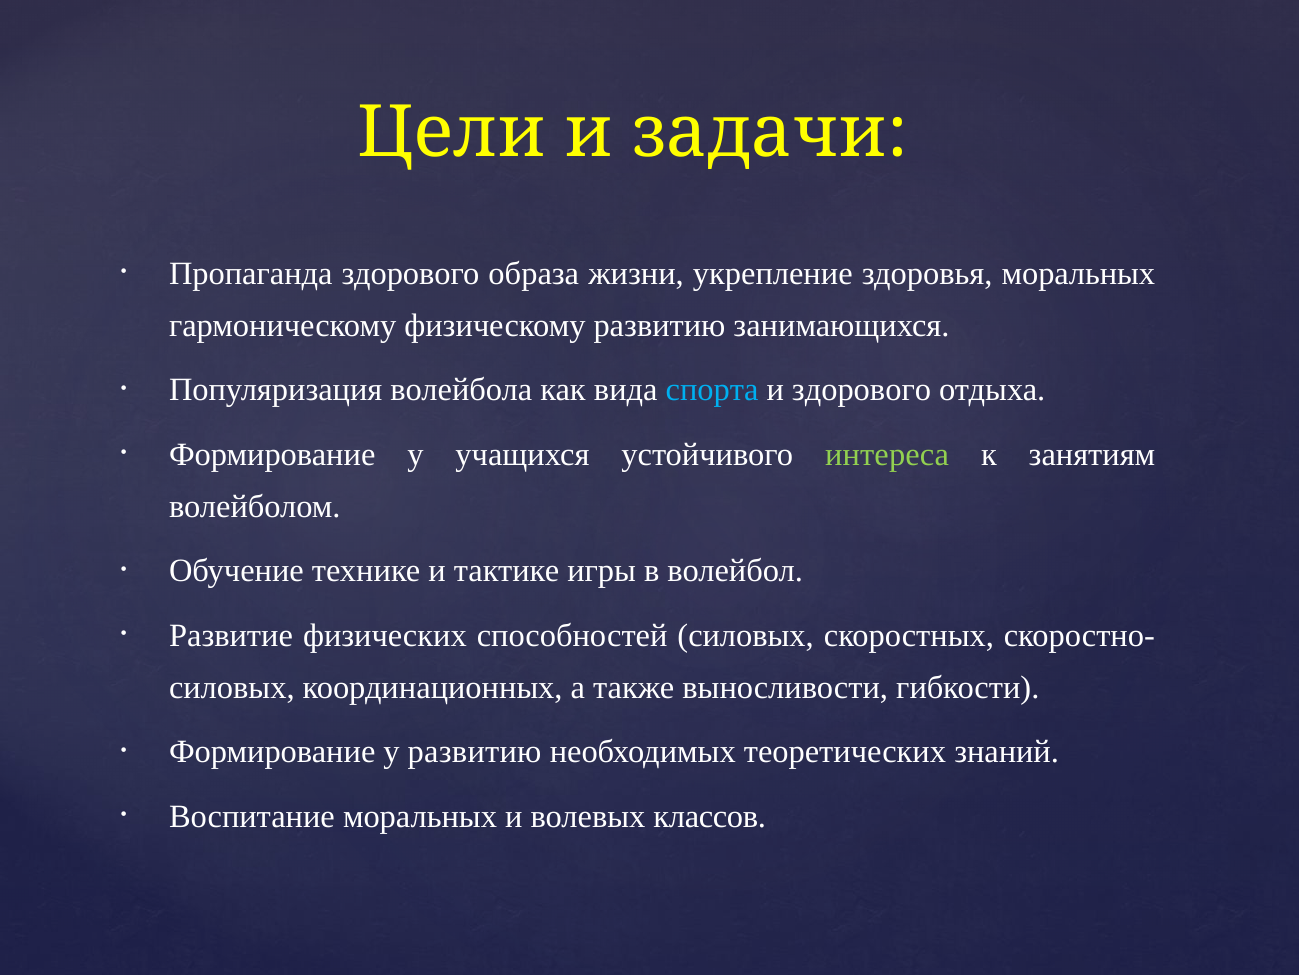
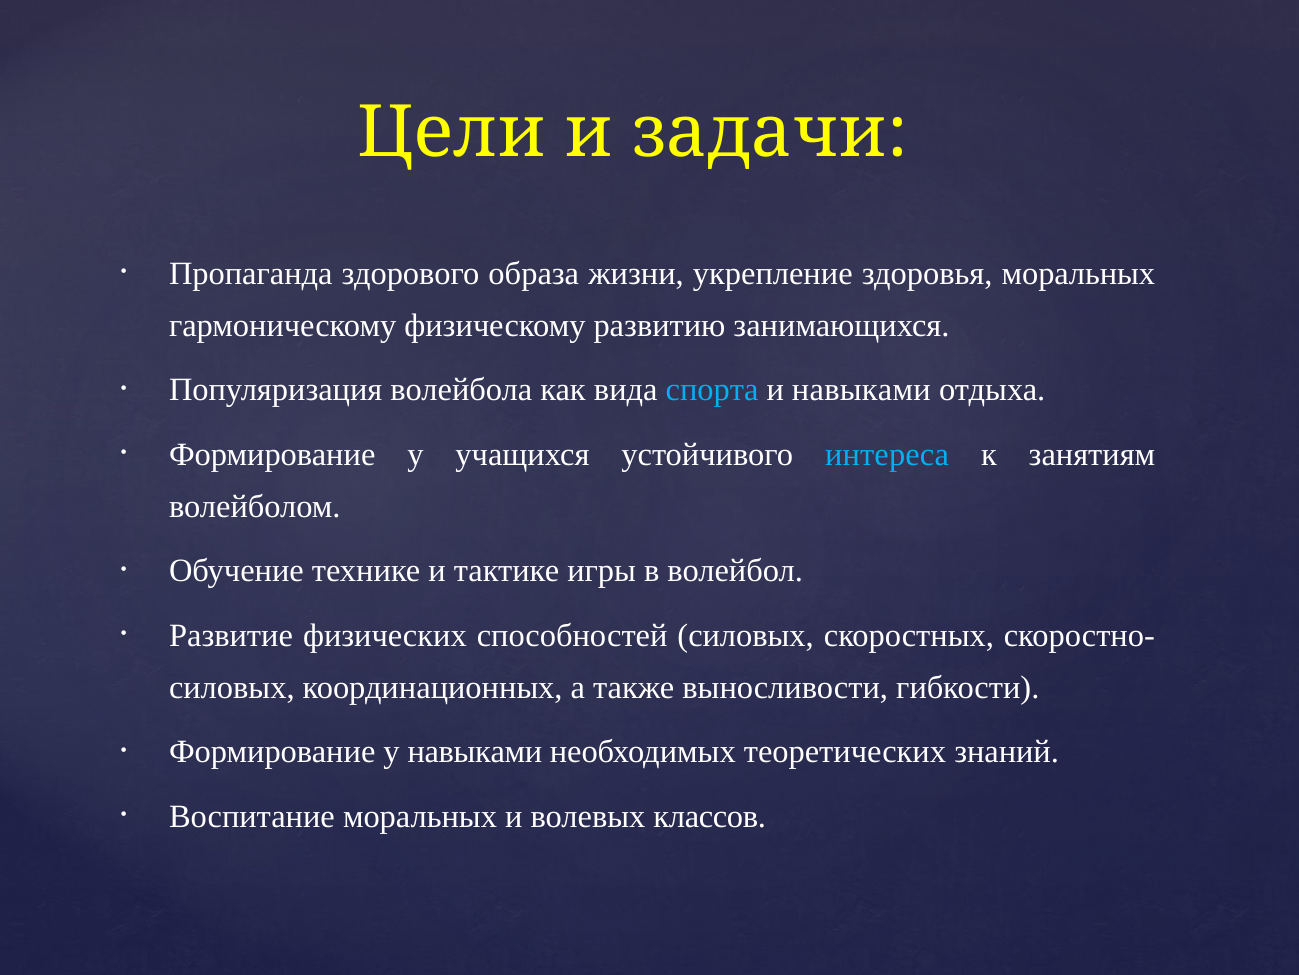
и здорового: здорового -> навыками
интереса colour: light green -> light blue
у развитию: развитию -> навыками
